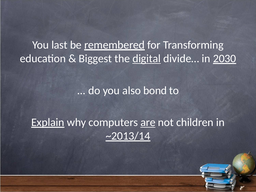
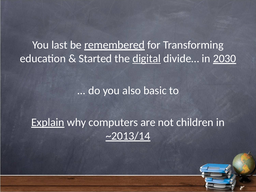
Biggest: Biggest -> Started
bond: bond -> basic
are underline: present -> none
